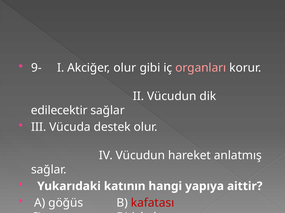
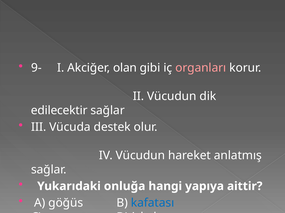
Akciğer olur: olur -> olan
katının: katının -> onluğa
kafatası colour: red -> blue
